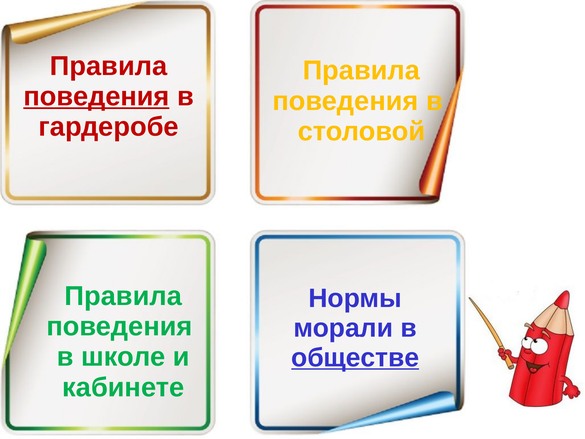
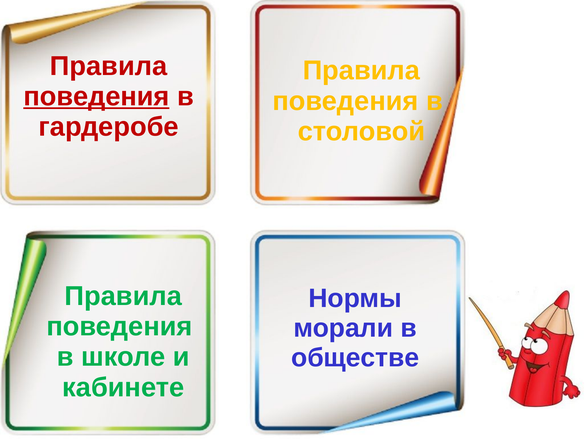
обществе underline: present -> none
